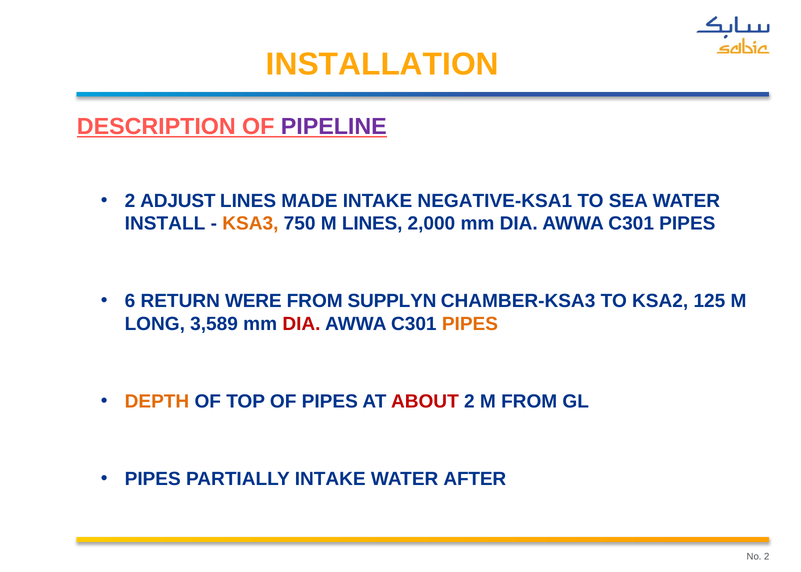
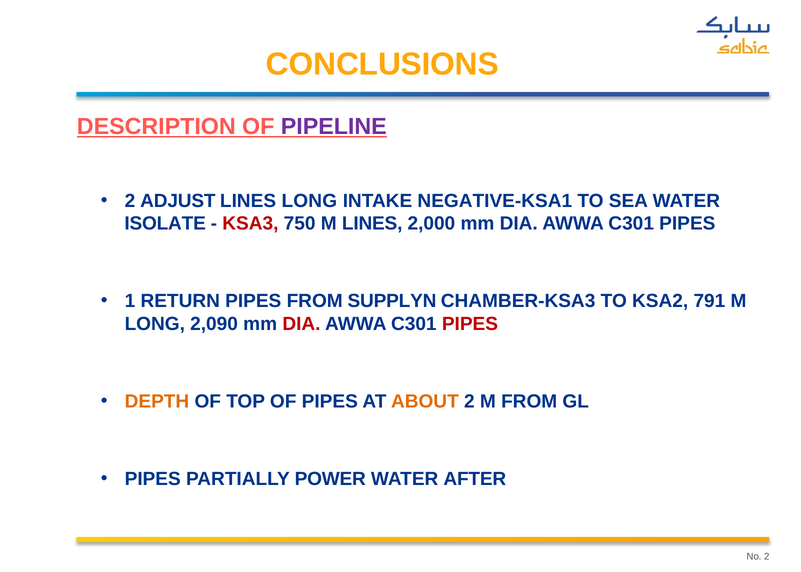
INSTALLATION: INSTALLATION -> CONCLUSIONS
LINES MADE: MADE -> LONG
INSTALL: INSTALL -> ISOLATE
KSA3 colour: orange -> red
6: 6 -> 1
RETURN WERE: WERE -> PIPES
125: 125 -> 791
3,589: 3,589 -> 2,090
PIPES at (470, 324) colour: orange -> red
ABOUT colour: red -> orange
PARTIALLY INTAKE: INTAKE -> POWER
